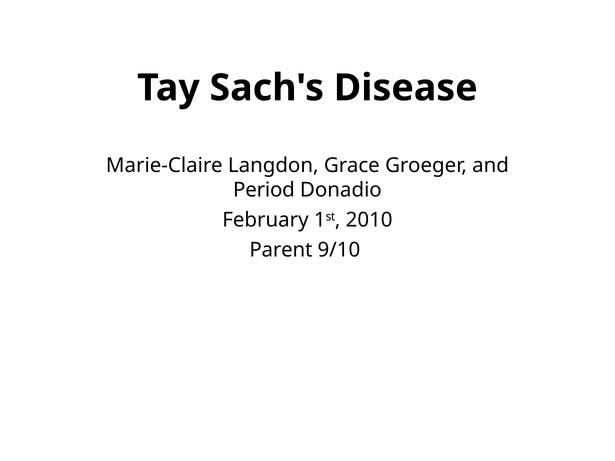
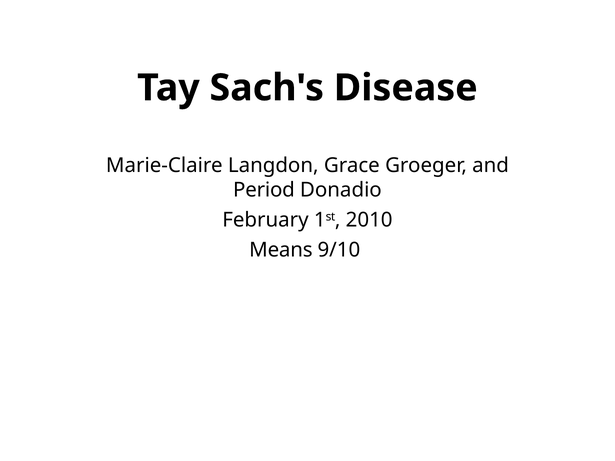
Parent: Parent -> Means
